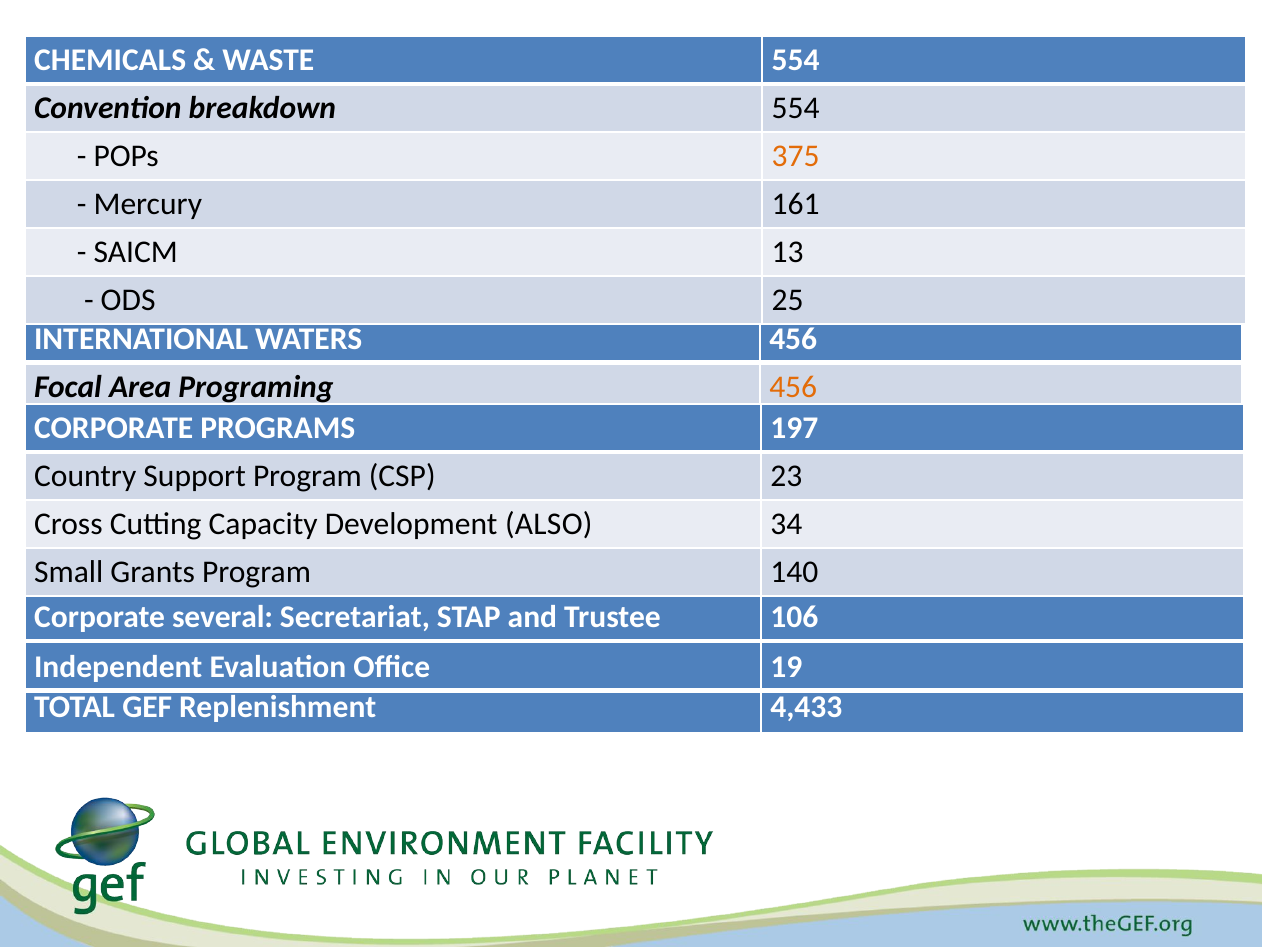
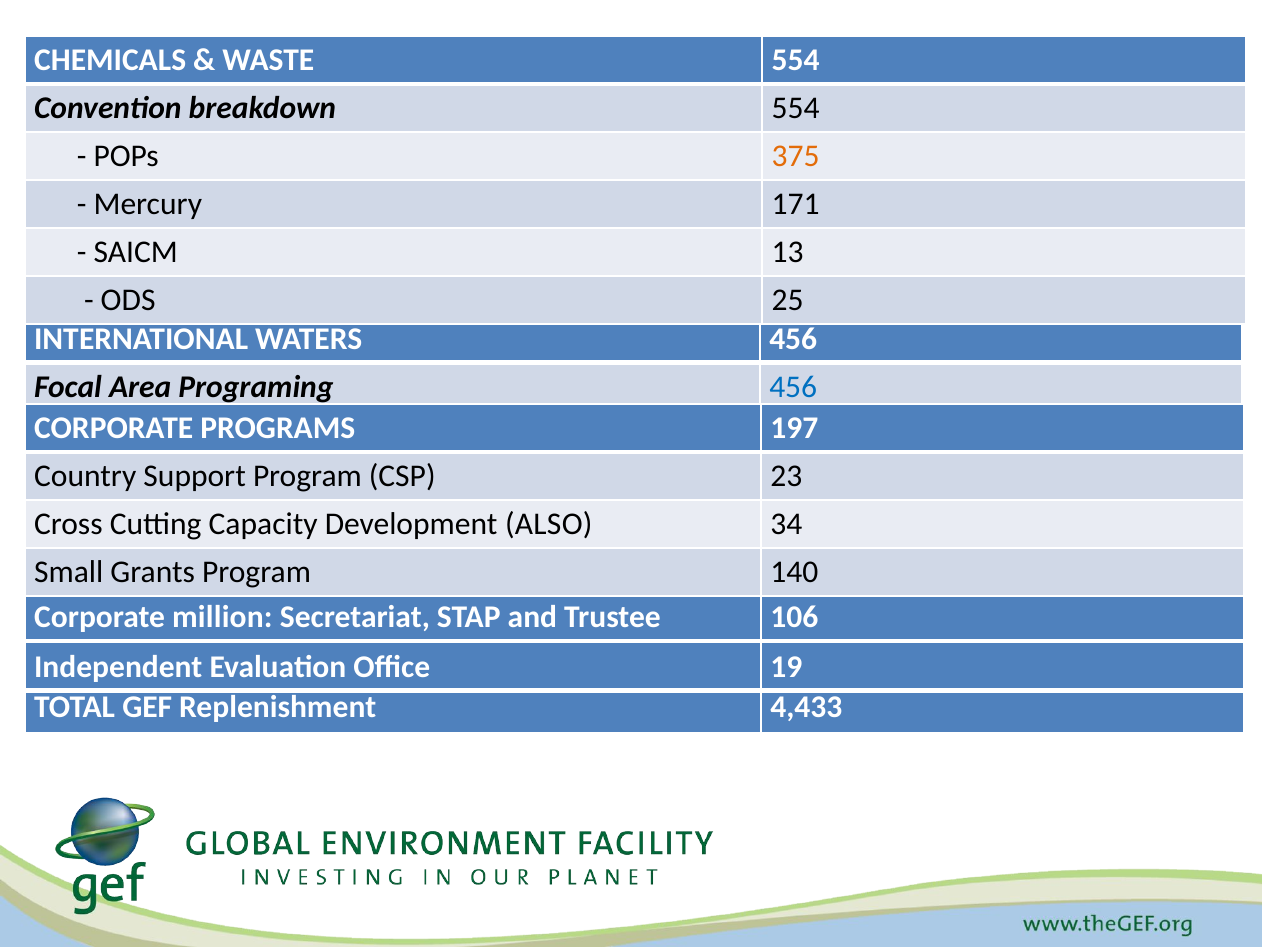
161: 161 -> 171
456 at (793, 387) colour: orange -> blue
several: several -> million
